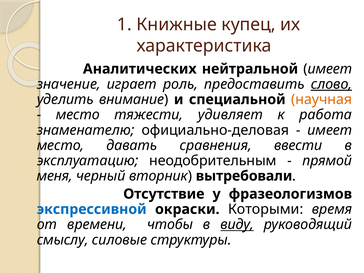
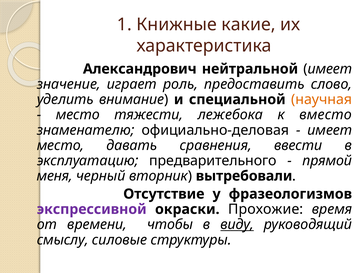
купец: купец -> какие
Аналитических: Аналитических -> Александрович
слово underline: present -> none
удивляет: удивляет -> лежебока
работа: работа -> вместо
неодобрительным: неодобрительным -> предварительного
экспрессивной colour: blue -> purple
Которыми: Которыми -> Прохожие
